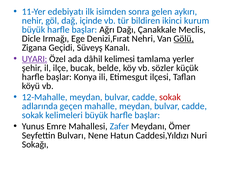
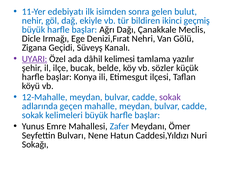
aykırı: aykırı -> bulut
içinde: içinde -> ekiyle
kurum: kurum -> geçmiş
Gölü underline: present -> none
yerler: yerler -> yazılır
sokak at (170, 97) colour: red -> purple
